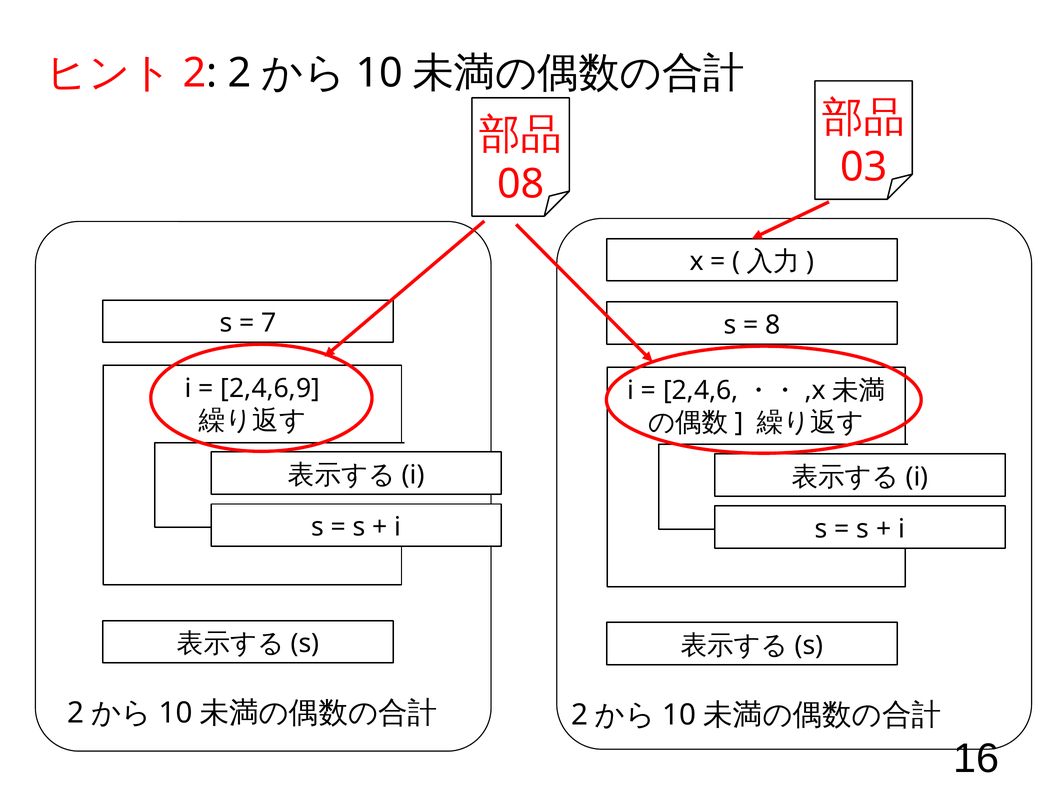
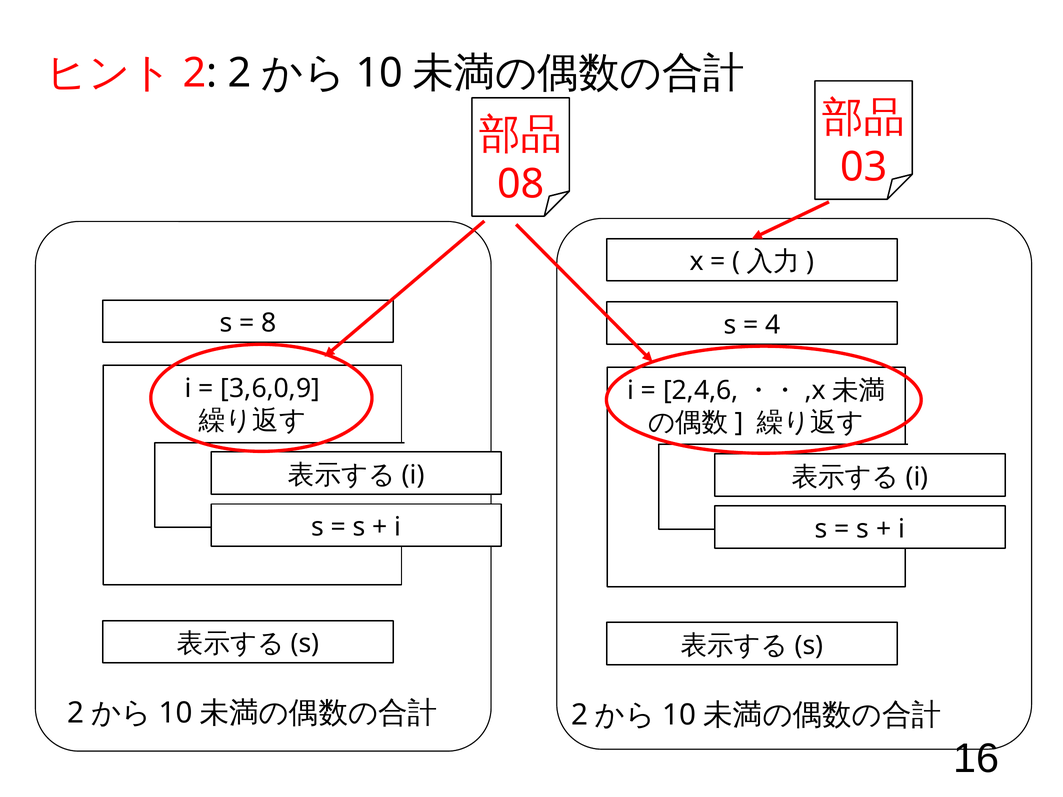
7: 7 -> 8
8: 8 -> 4
2,4,6,9: 2,4,6,9 -> 3,6,0,9
